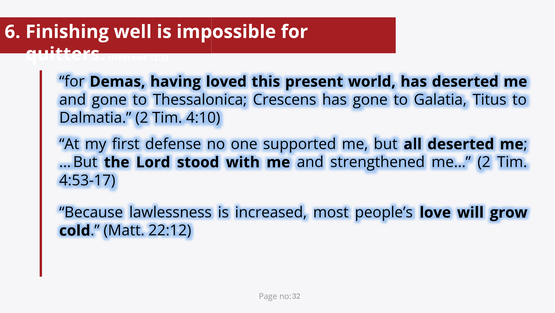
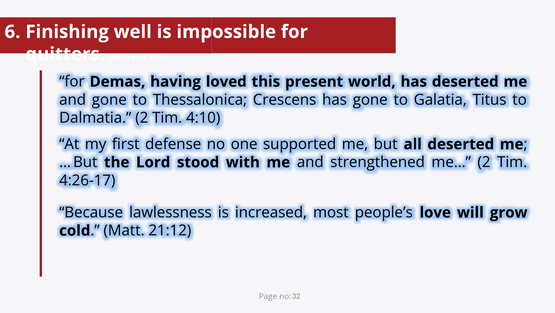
4:53-17: 4:53-17 -> 4:26-17
22:12: 22:12 -> 21:12
